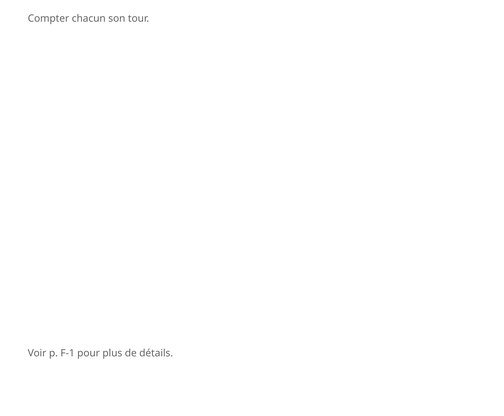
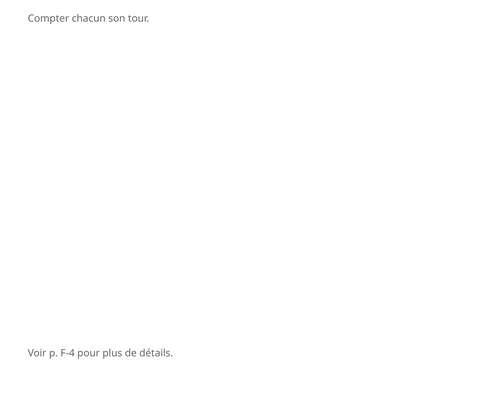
F-1: F-1 -> F-4
